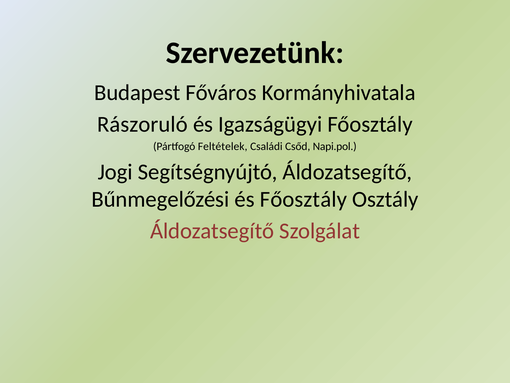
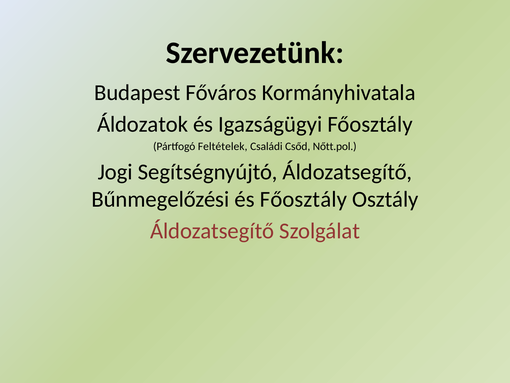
Rászoruló: Rászoruló -> Áldozatok
Napi.pol: Napi.pol -> Nőtt.pol
